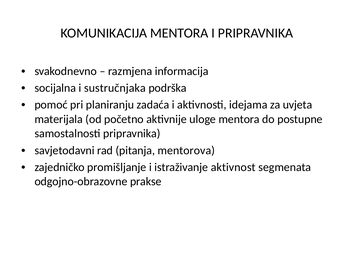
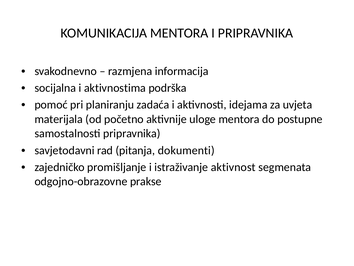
sustručnjaka: sustručnjaka -> aktivnostima
mentorova: mentorova -> dokumenti
